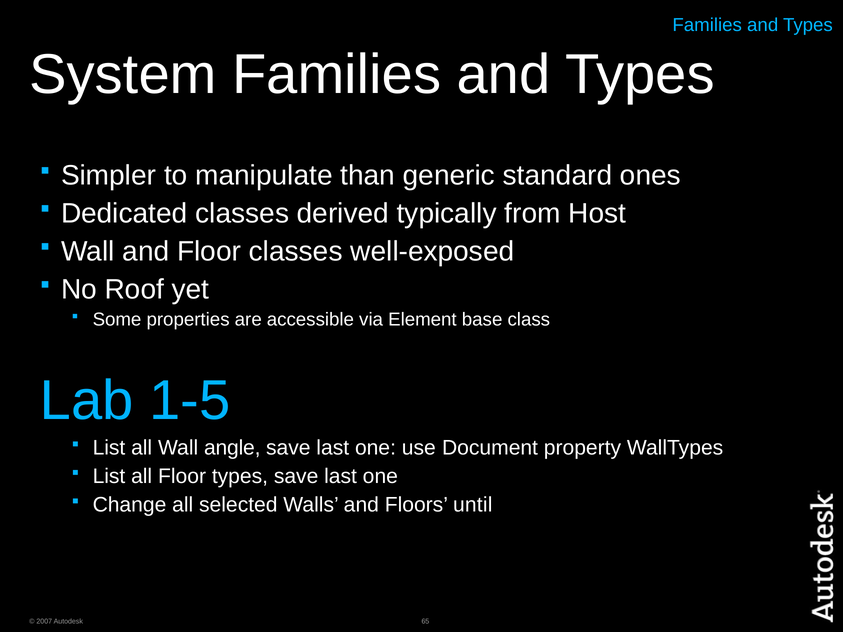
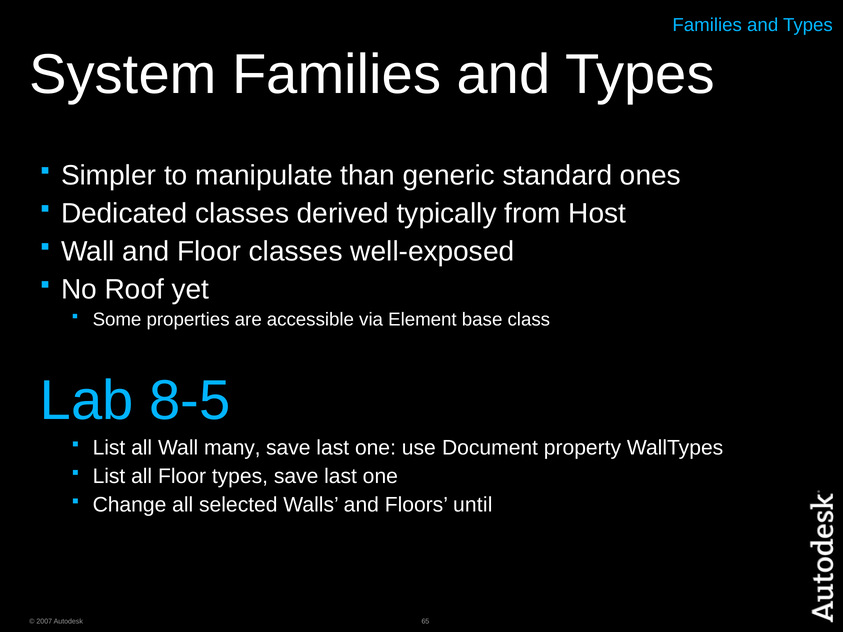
1-5: 1-5 -> 8-5
angle: angle -> many
